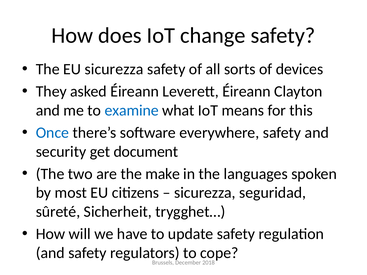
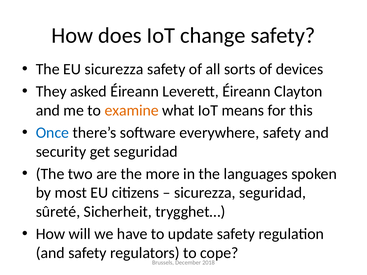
examine colour: blue -> orange
get document: document -> seguridad
make: make -> more
